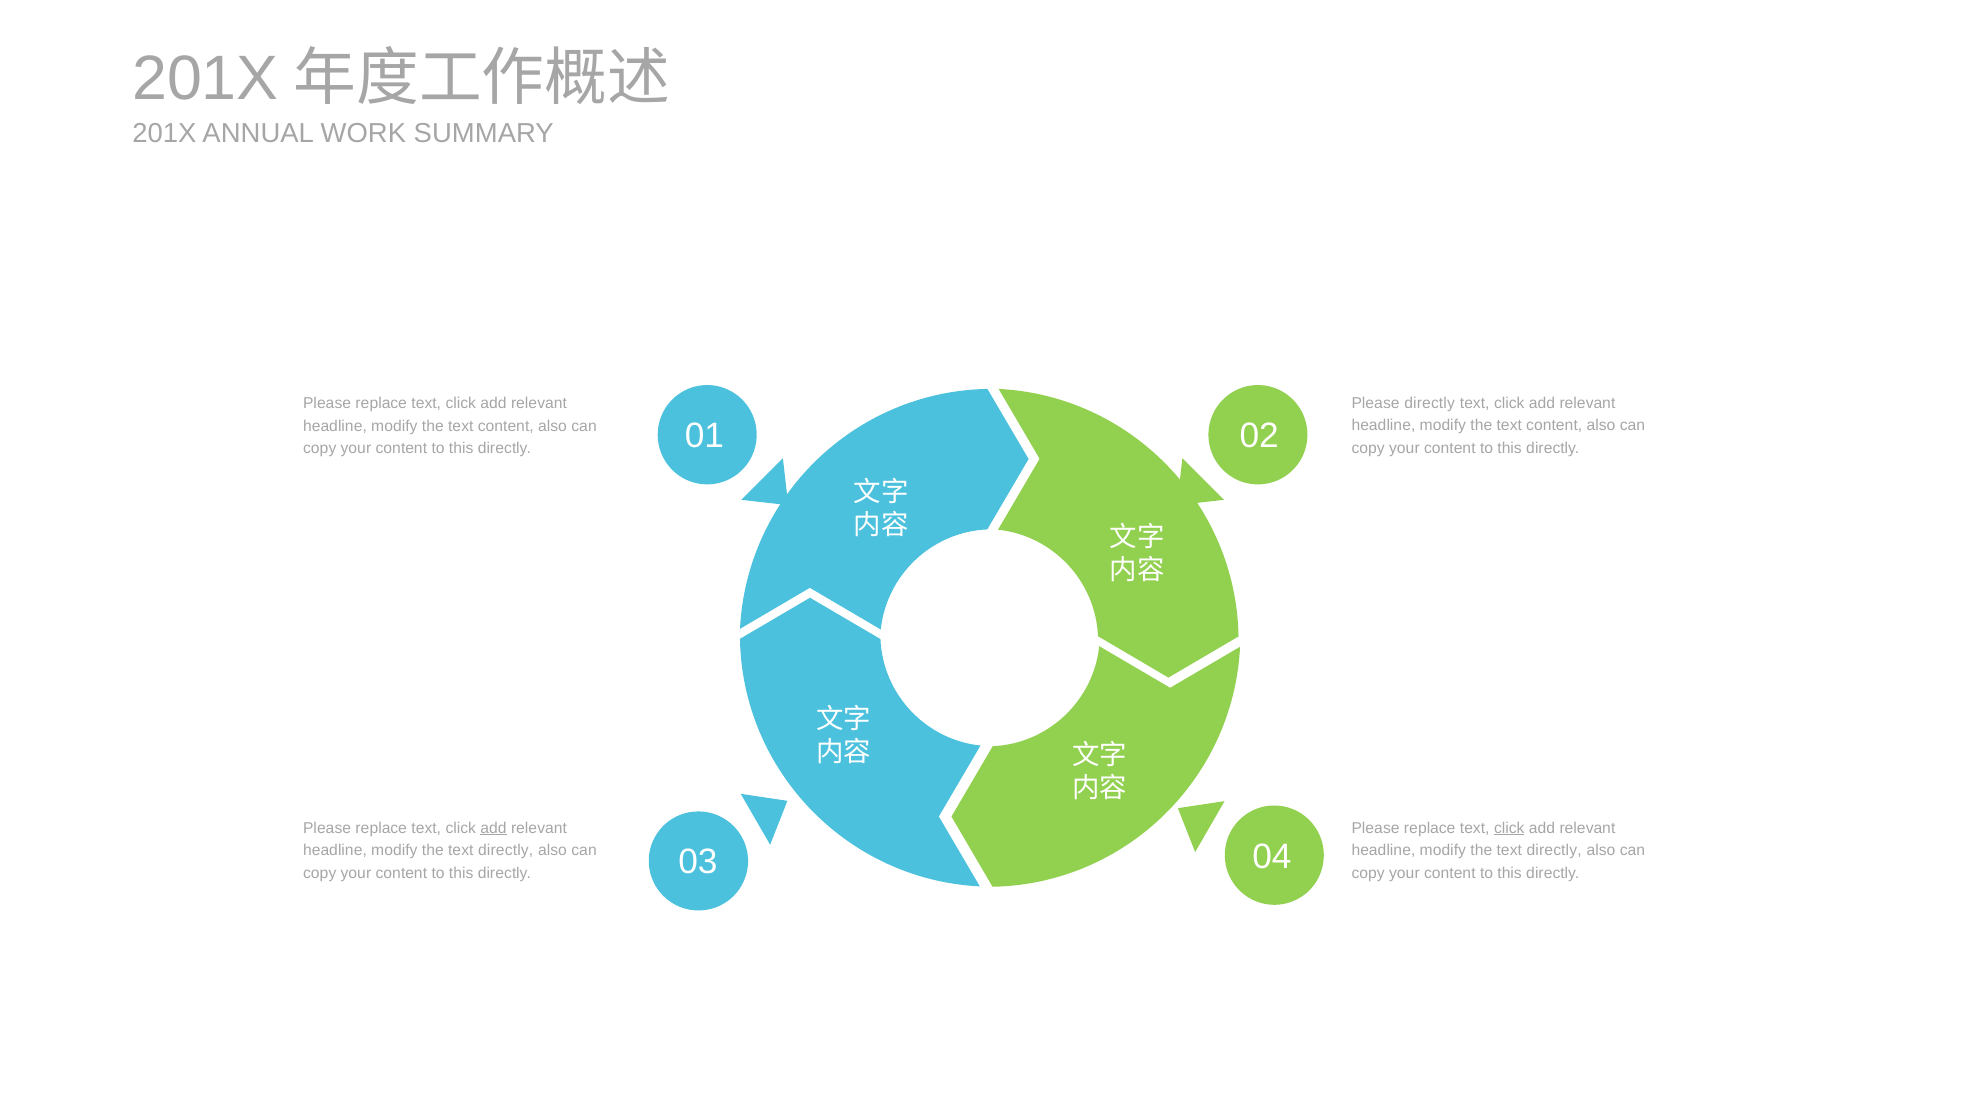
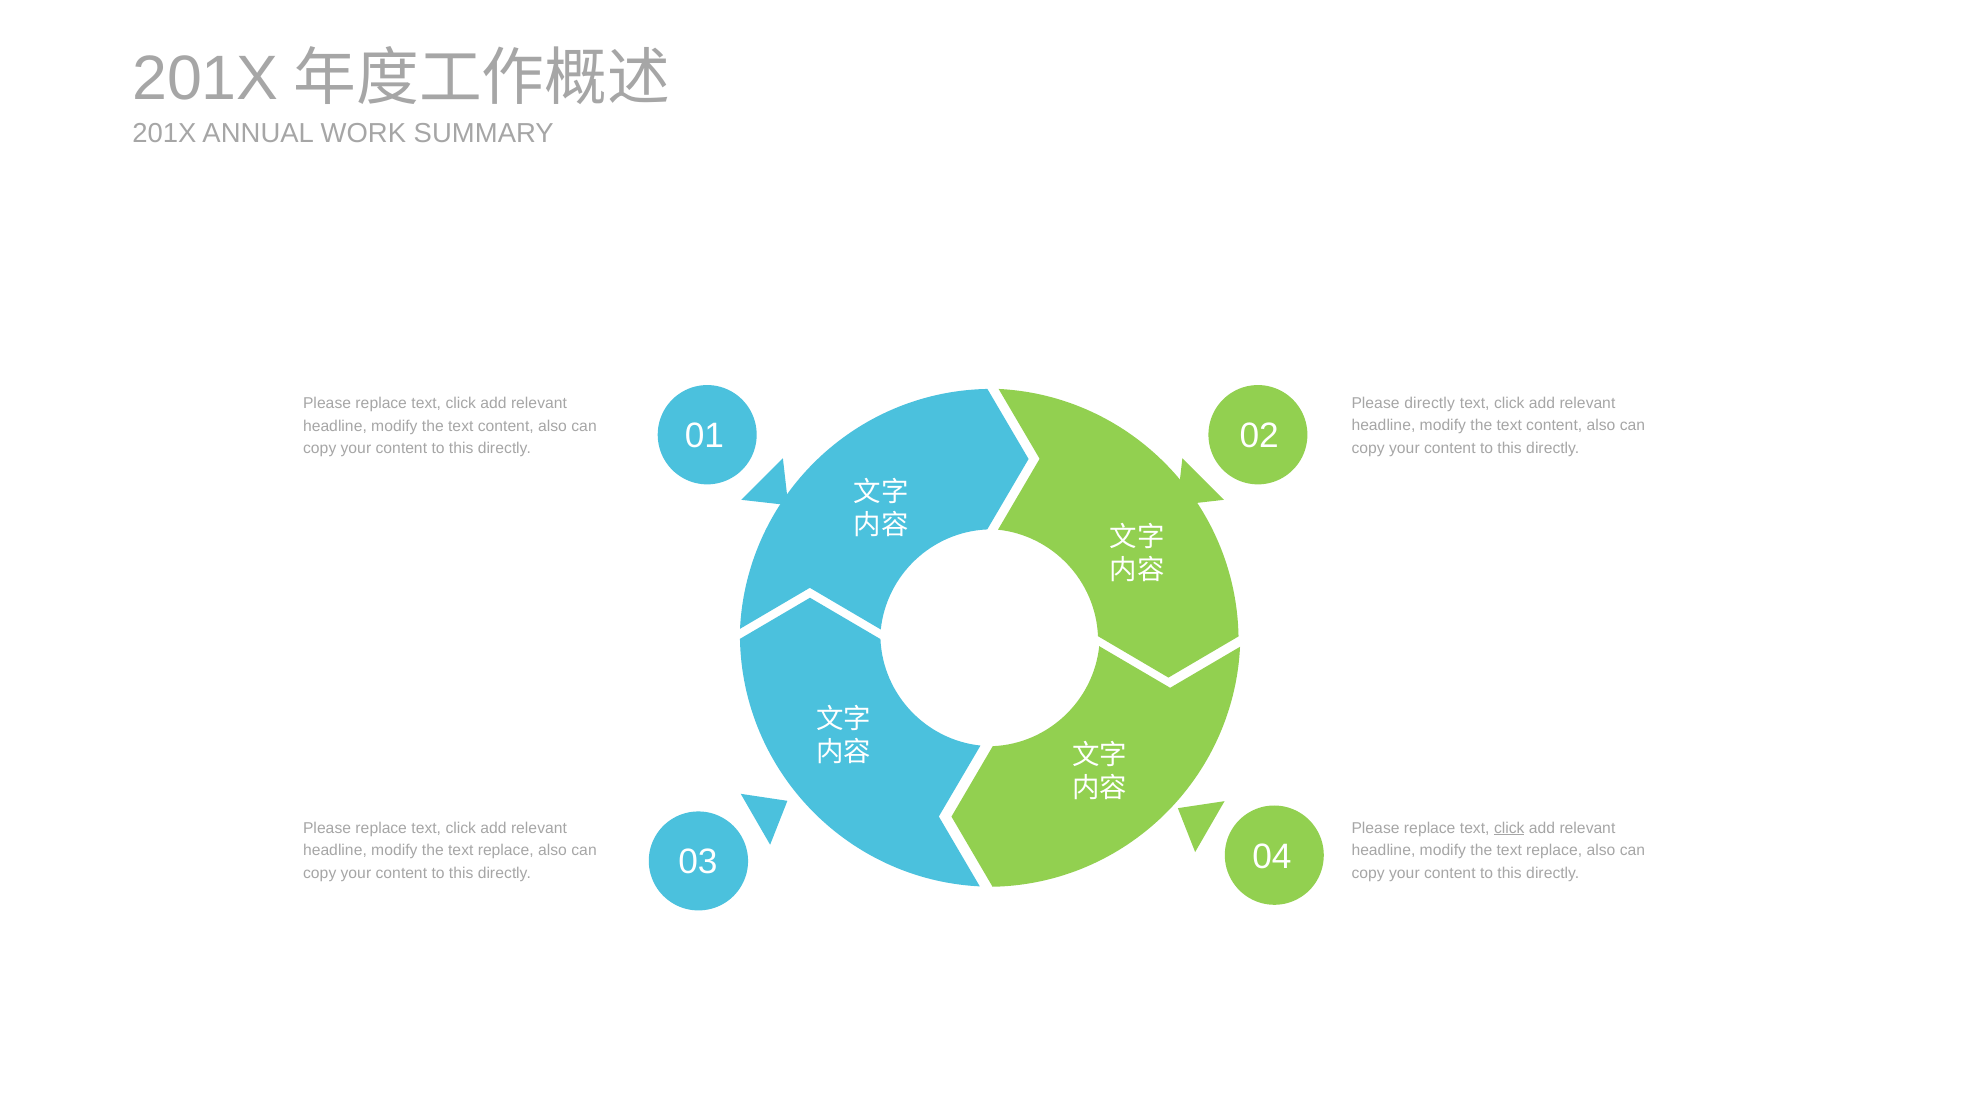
add at (493, 828) underline: present -> none
directly at (506, 851): directly -> replace
directly at (1554, 851): directly -> replace
